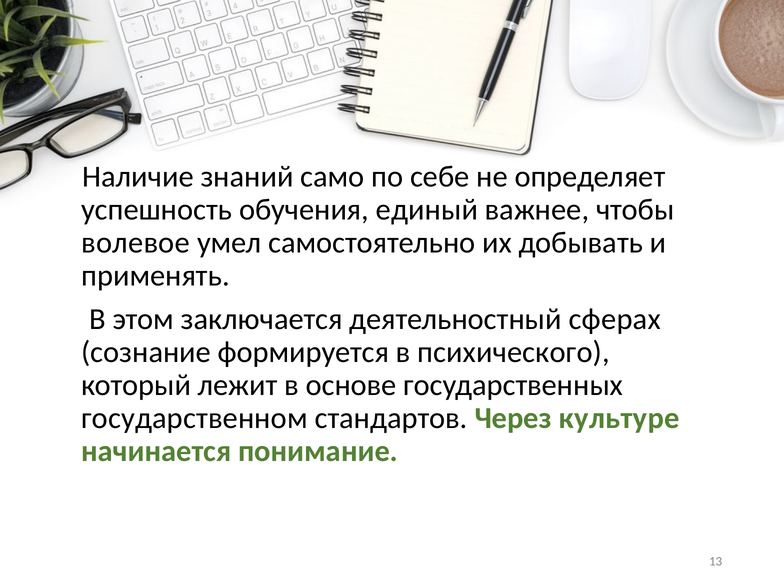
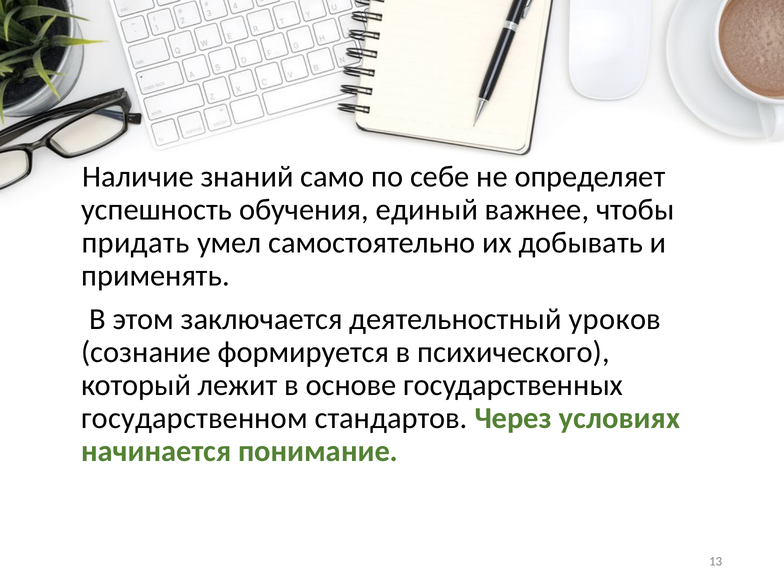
волевое: волевое -> придать
сферах: сферах -> уроков
культуре: культуре -> условиях
